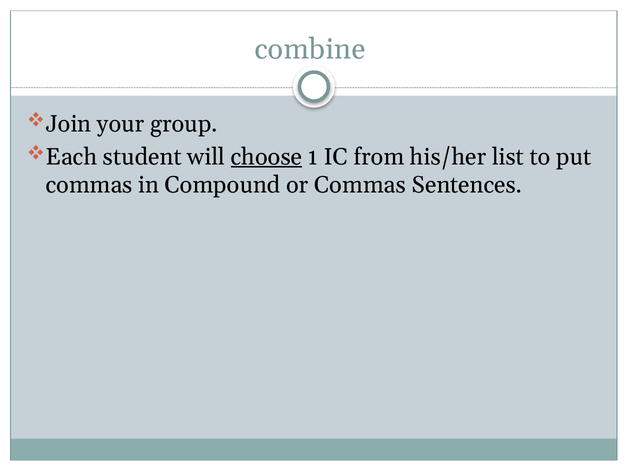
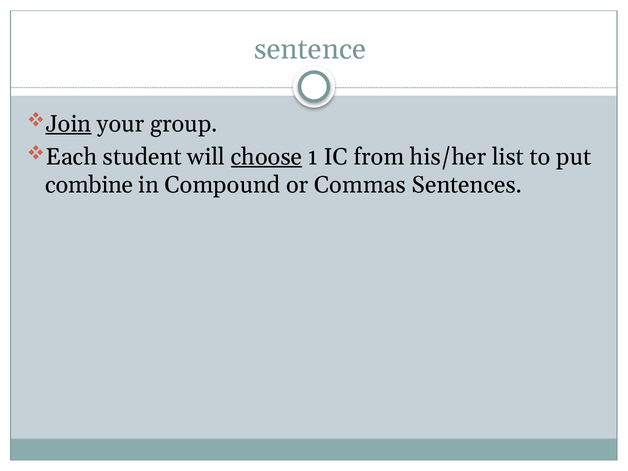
combine: combine -> sentence
Join underline: none -> present
commas at (89, 185): commas -> combine
